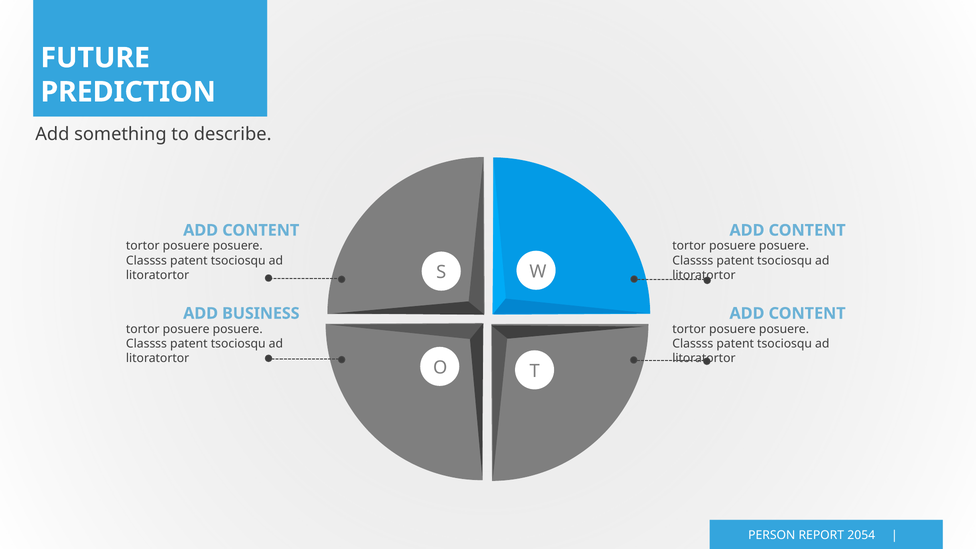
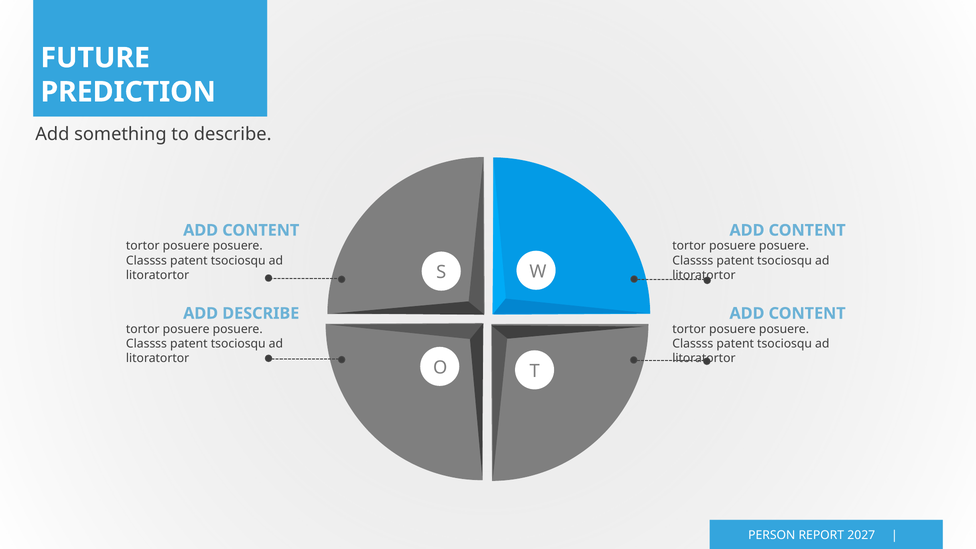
ADD BUSINESS: BUSINESS -> DESCRIBE
2054: 2054 -> 2027
